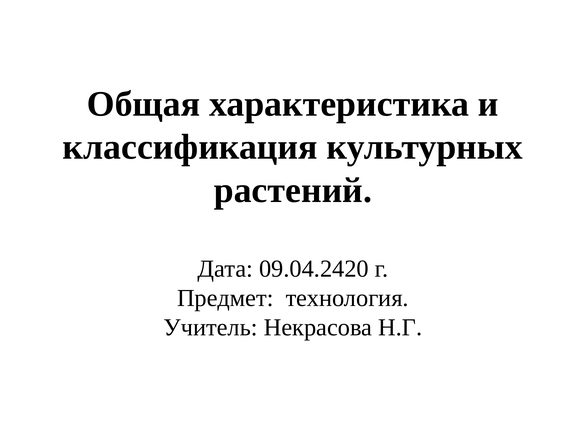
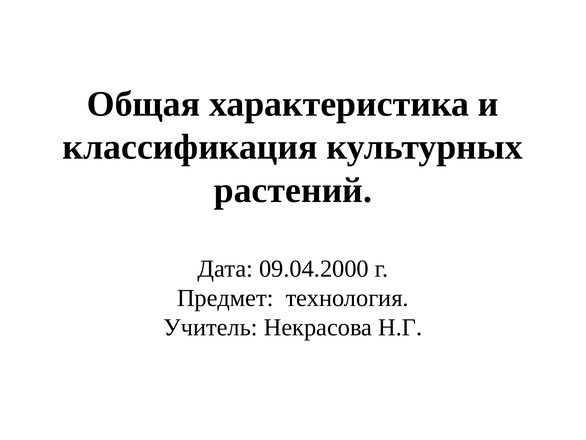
09.04.2420: 09.04.2420 -> 09.04.2000
